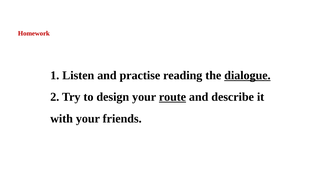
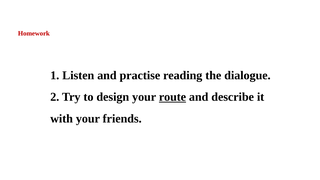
dialogue underline: present -> none
